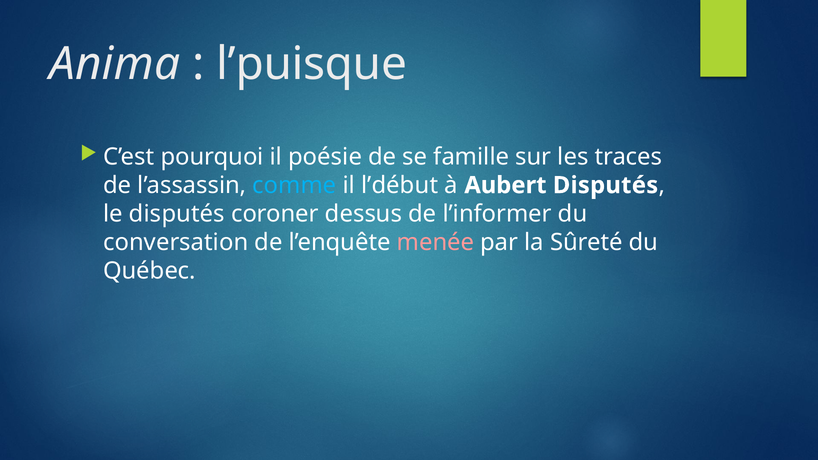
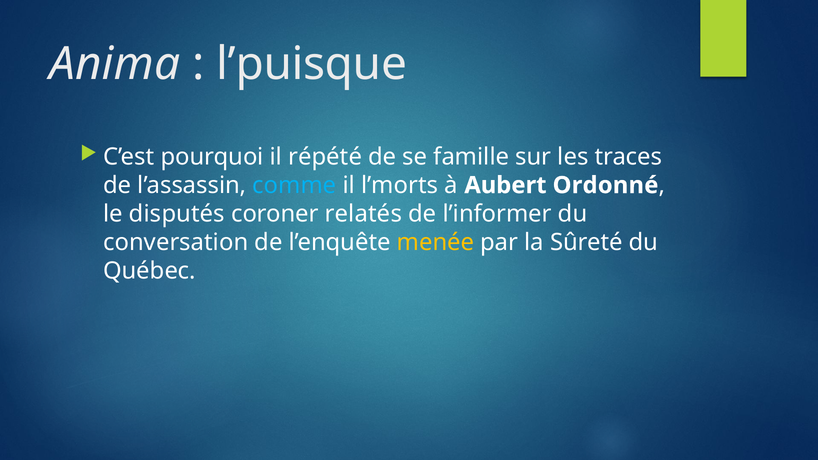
poésie: poésie -> répété
l’début: l’début -> l’morts
Aubert Disputés: Disputés -> Ordonné
dessus: dessus -> relatés
menée colour: pink -> yellow
